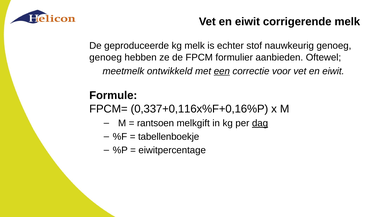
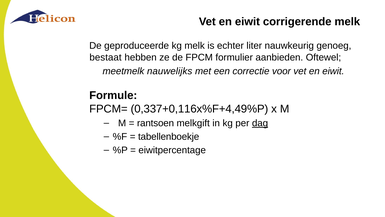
stof: stof -> liter
genoeg at (106, 57): genoeg -> bestaat
ontwikkeld: ontwikkeld -> nauwelijks
een underline: present -> none
0,337+0,116x%F+0,16%P: 0,337+0,116x%F+0,16%P -> 0,337+0,116x%F+4,49%P
